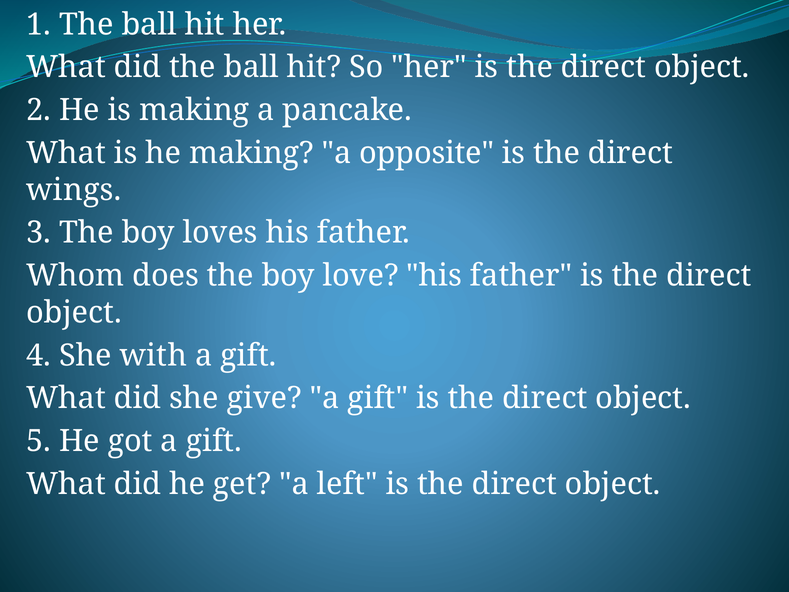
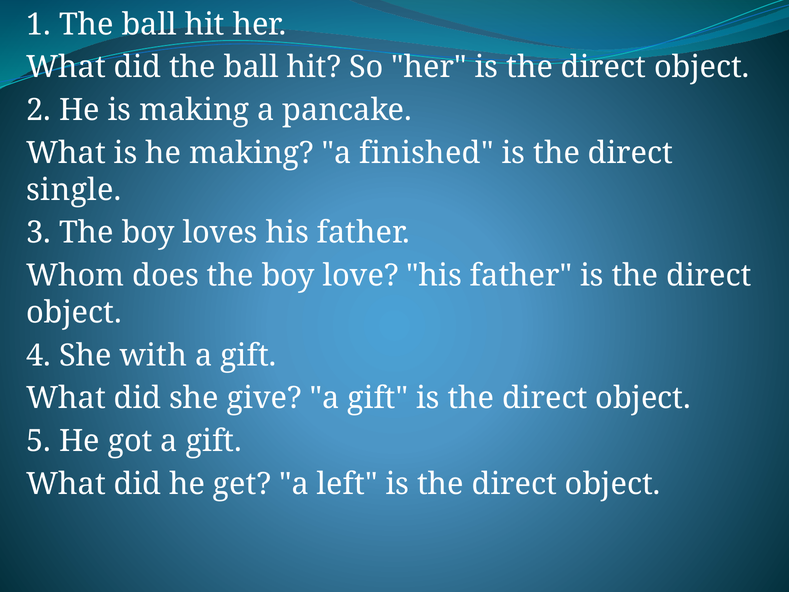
opposite: opposite -> finished
wings: wings -> single
